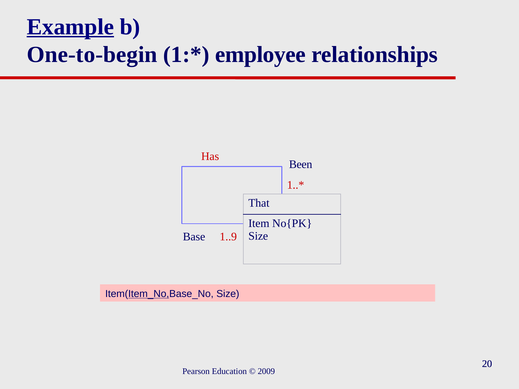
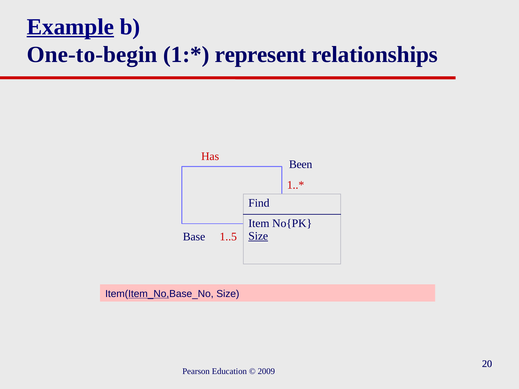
employee: employee -> represent
That: That -> Find
Size at (258, 236) underline: none -> present
1..9: 1..9 -> 1..5
